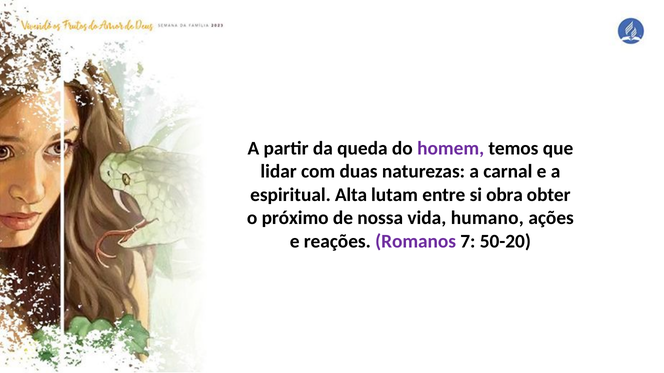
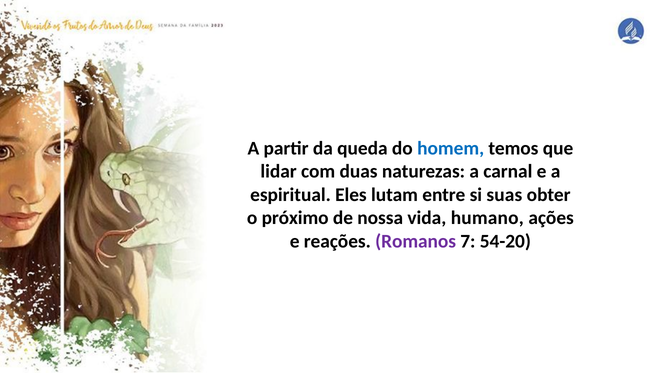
homem colour: purple -> blue
Alta: Alta -> Eles
obra: obra -> suas
50-20: 50-20 -> 54-20
